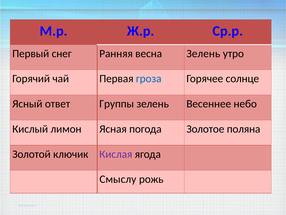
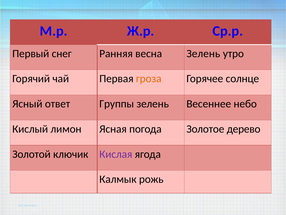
гроза colour: blue -> orange
поляна: поляна -> дерево
Смыслу: Смыслу -> Калмык
